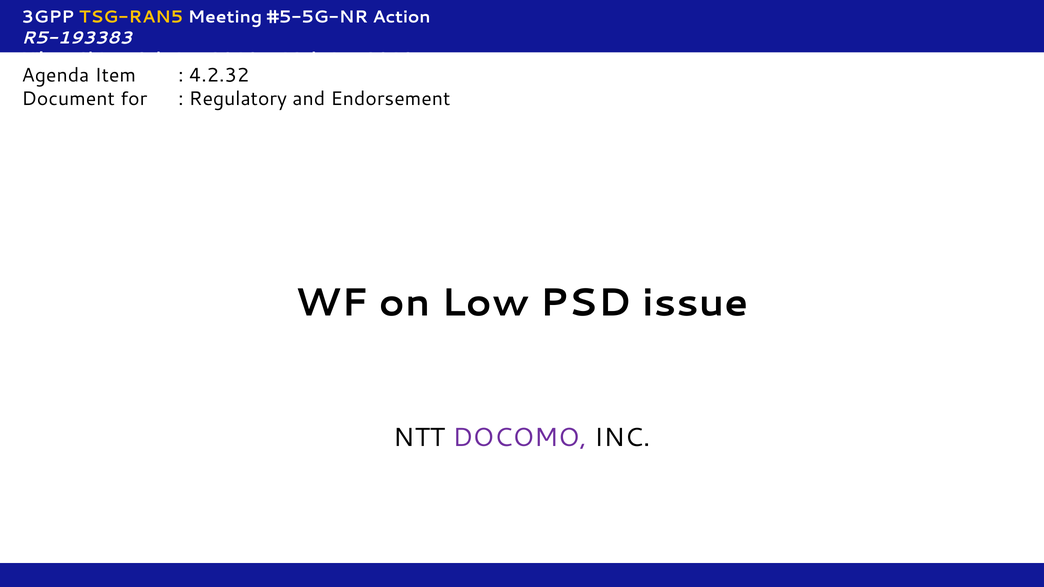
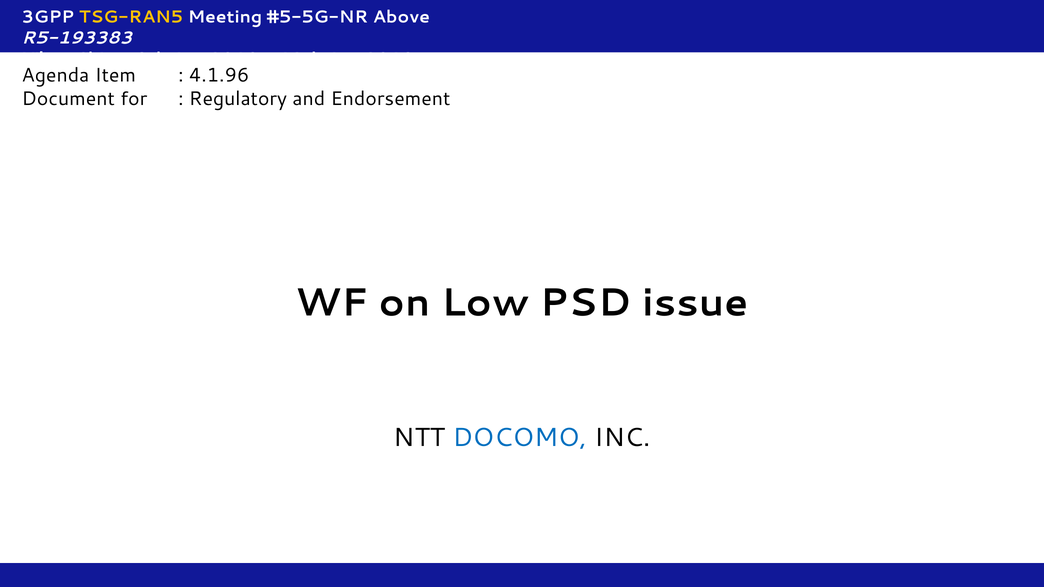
Action: Action -> Above
4.2.32: 4.2.32 -> 4.1.96
DOCOMO colour: purple -> blue
